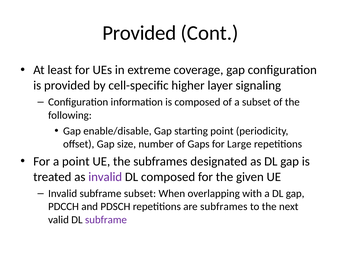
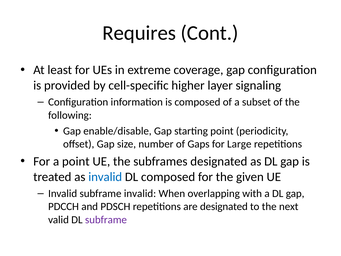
Provided at (139, 33): Provided -> Requires
invalid at (105, 177) colour: purple -> blue
subframe subset: subset -> invalid
are subframes: subframes -> designated
